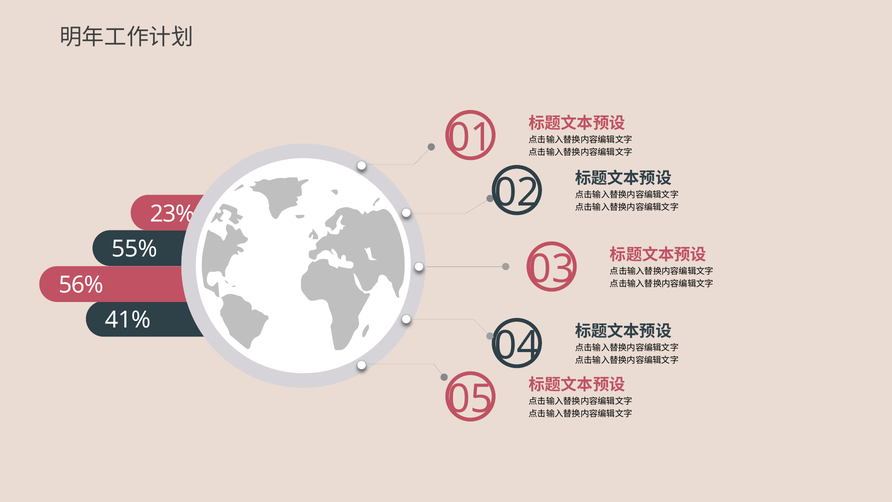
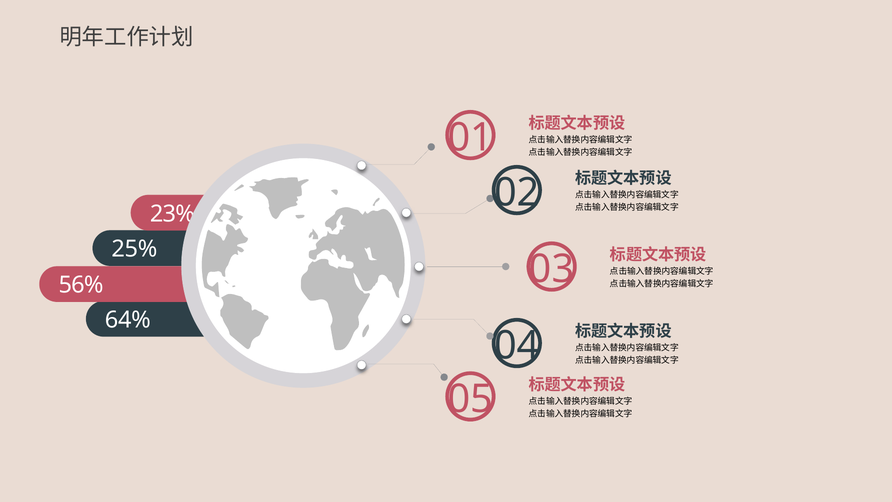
55%: 55% -> 25%
41%: 41% -> 64%
